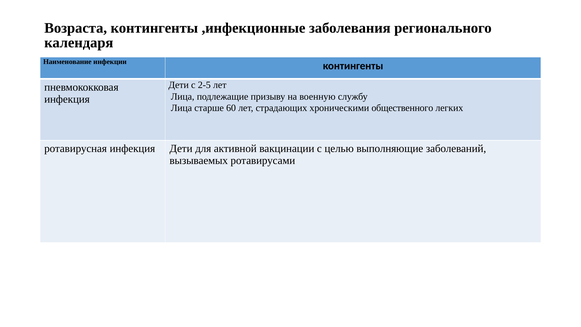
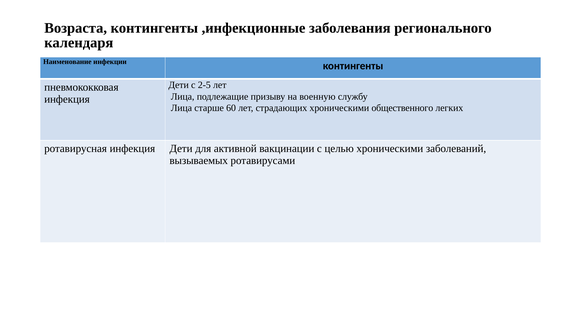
целью выполняющие: выполняющие -> хроническими
